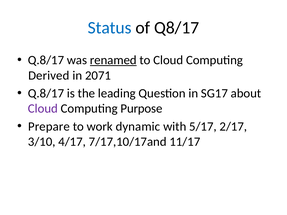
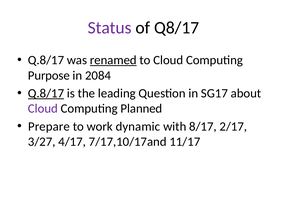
Status colour: blue -> purple
Derived: Derived -> Purpose
2071: 2071 -> 2084
Q.8/17 at (46, 93) underline: none -> present
Purpose: Purpose -> Planned
5/17: 5/17 -> 8/17
3/10: 3/10 -> 3/27
